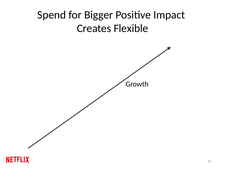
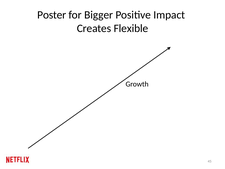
Spend: Spend -> Poster
